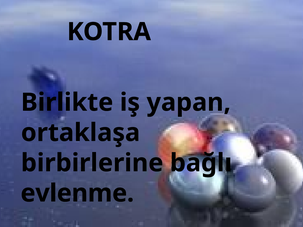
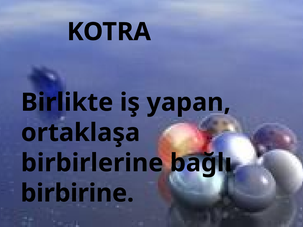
evlenme: evlenme -> birbirine
